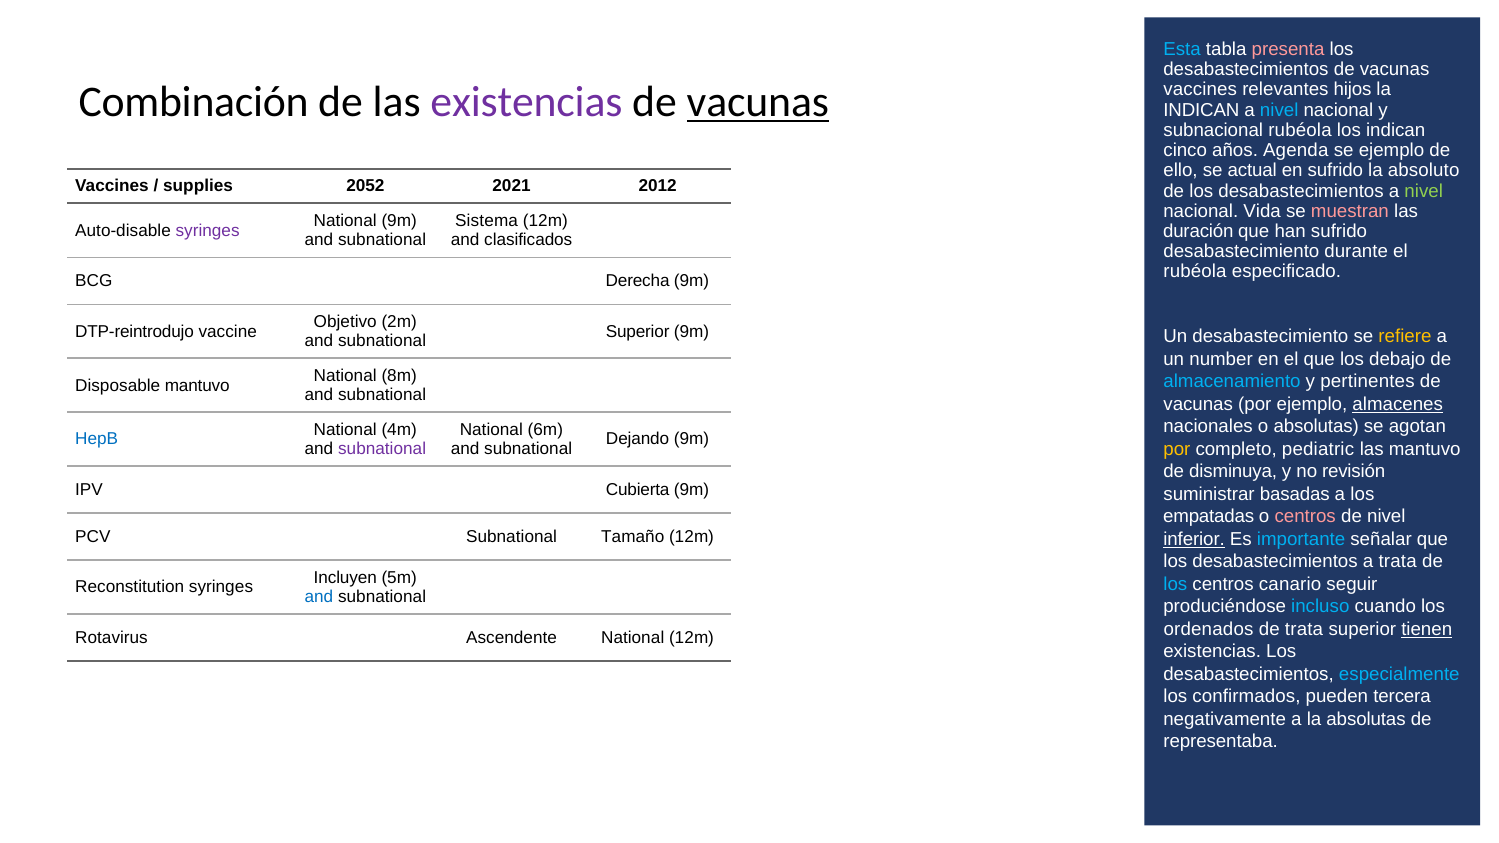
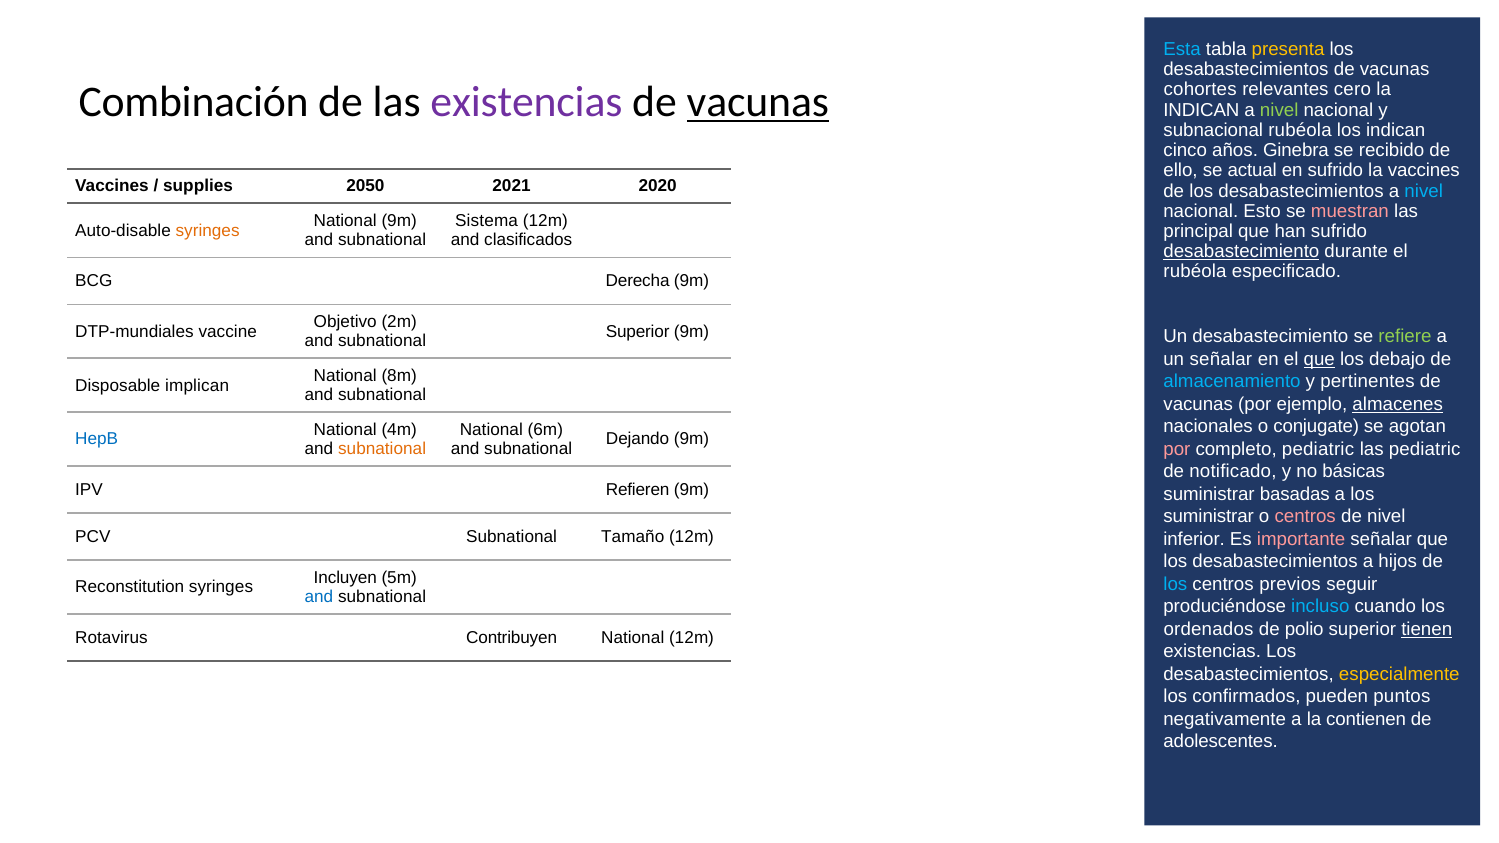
presenta colour: pink -> yellow
vaccines at (1200, 90): vaccines -> cohortes
hijos: hijos -> cero
nivel at (1279, 110) colour: light blue -> light green
Agenda: Agenda -> Ginebra
se ejemplo: ejemplo -> recibido
la absoluto: absoluto -> vaccines
2052: 2052 -> 2050
2012: 2012 -> 2020
nivel at (1424, 191) colour: light green -> light blue
Vida: Vida -> Esto
syringes at (208, 231) colour: purple -> orange
duración: duración -> principal
desabastecimiento at (1241, 252) underline: none -> present
DTP-reintrodujo: DTP-reintrodujo -> DTP-mundiales
refiere colour: yellow -> light green
un number: number -> señalar
que at (1319, 359) underline: none -> present
Disposable mantuvo: mantuvo -> implican
o absolutas: absolutas -> conjugate
por at (1177, 449) colour: yellow -> pink
las mantuvo: mantuvo -> pediatric
subnational at (382, 449) colour: purple -> orange
disminuya: disminuya -> notificado
revisión: revisión -> básicas
Cubierta: Cubierta -> Refieren
empatadas at (1209, 517): empatadas -> suministrar
inferior underline: present -> none
importante colour: light blue -> pink
a trata: trata -> hijos
canario: canario -> previos
de trata: trata -> polio
Ascendente: Ascendente -> Contribuyen
especialmente colour: light blue -> yellow
tercera: tercera -> puntos
la absolutas: absolutas -> contienen
representaba: representaba -> adolescentes
